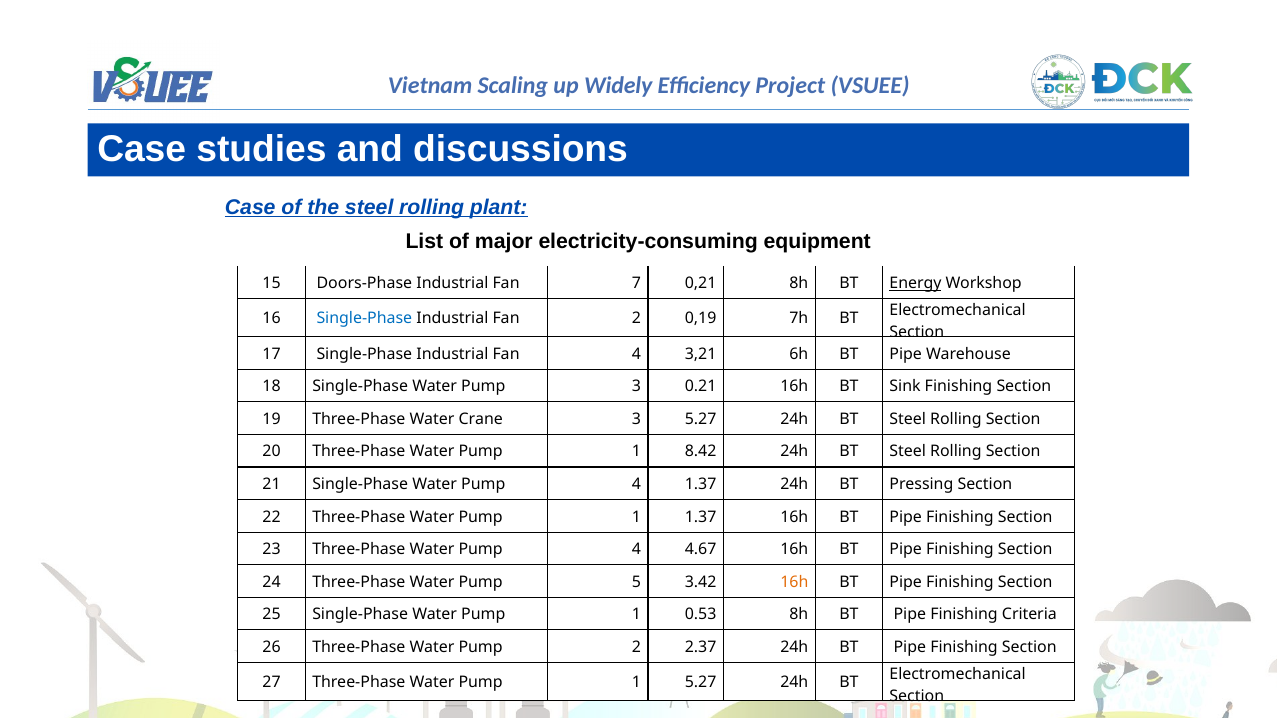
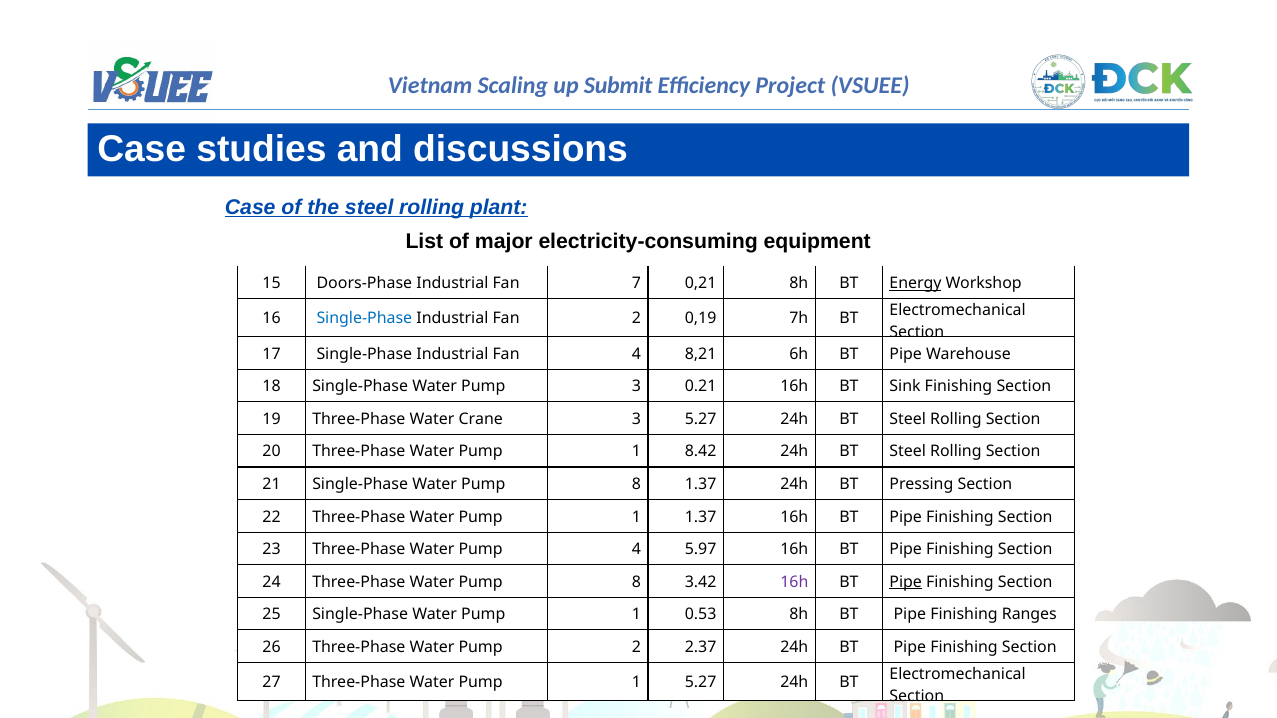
Widely: Widely -> Submit
3,21: 3,21 -> 8,21
Single-Phase Water Pump 4: 4 -> 8
4.67: 4.67 -> 5.97
Three-Phase Water Pump 5: 5 -> 8
16h at (794, 582) colour: orange -> purple
Pipe at (906, 582) underline: none -> present
Criteria: Criteria -> Ranges
